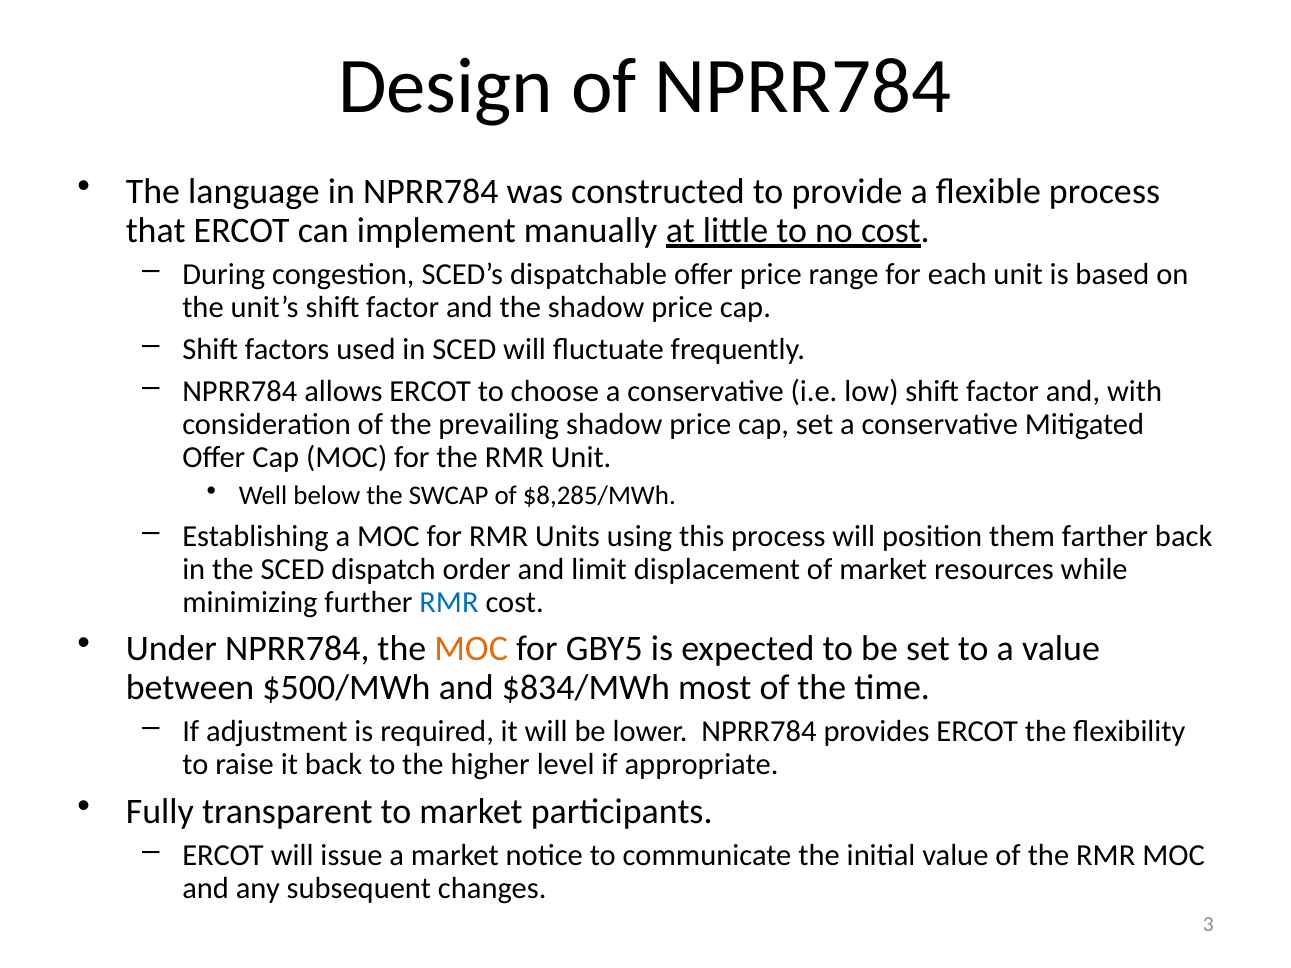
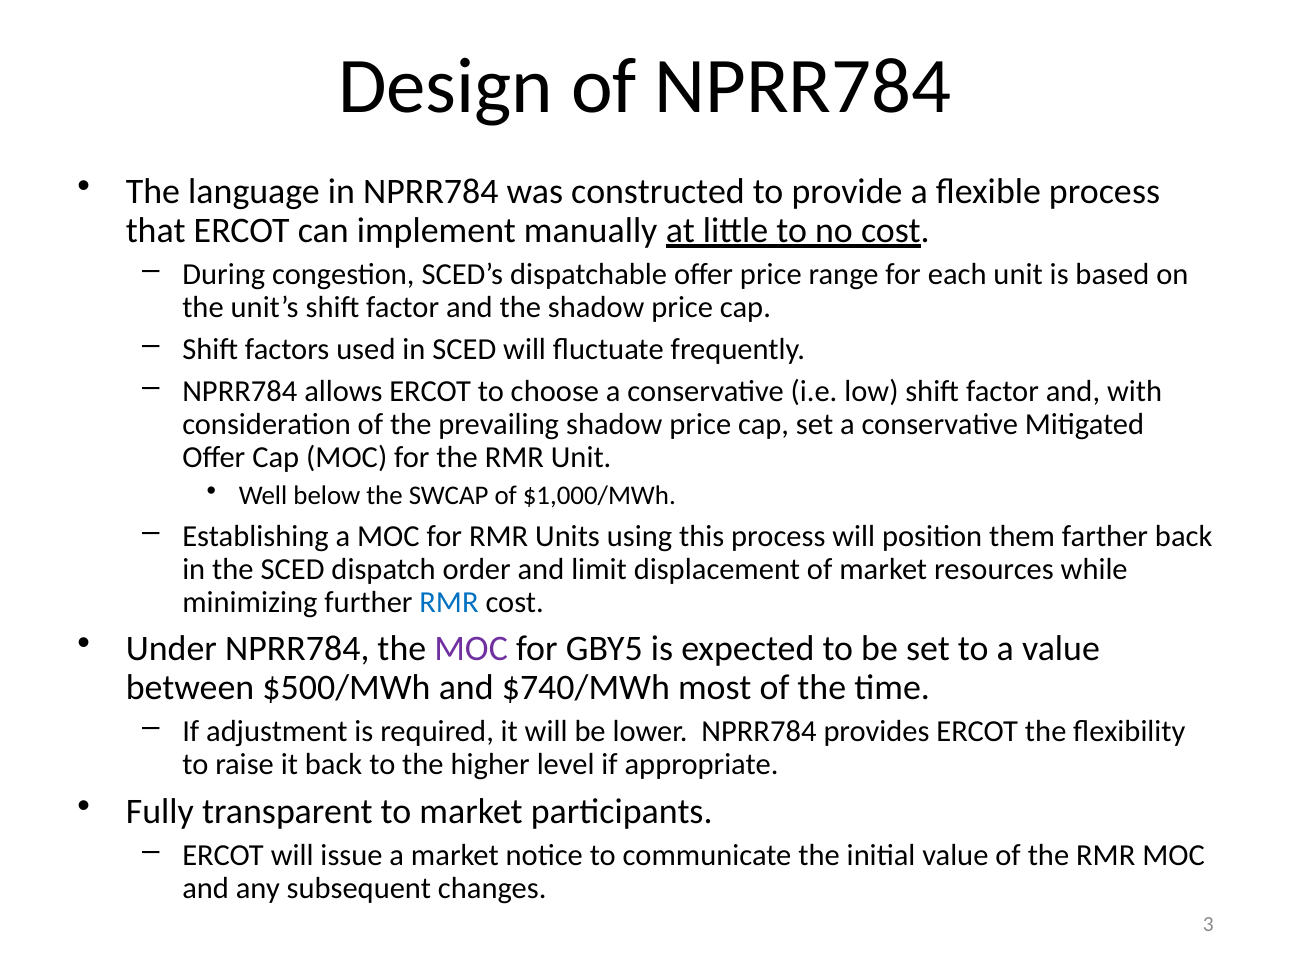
$8,285/MWh: $8,285/MWh -> $1,000/MWh
MOC at (471, 649) colour: orange -> purple
$834/MWh: $834/MWh -> $740/MWh
